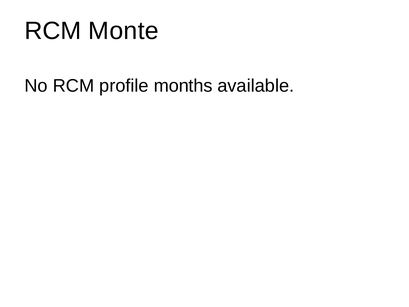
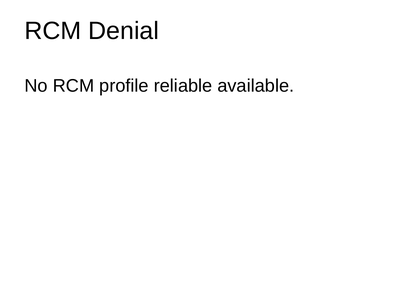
Monte: Monte -> Denial
months: months -> reliable
